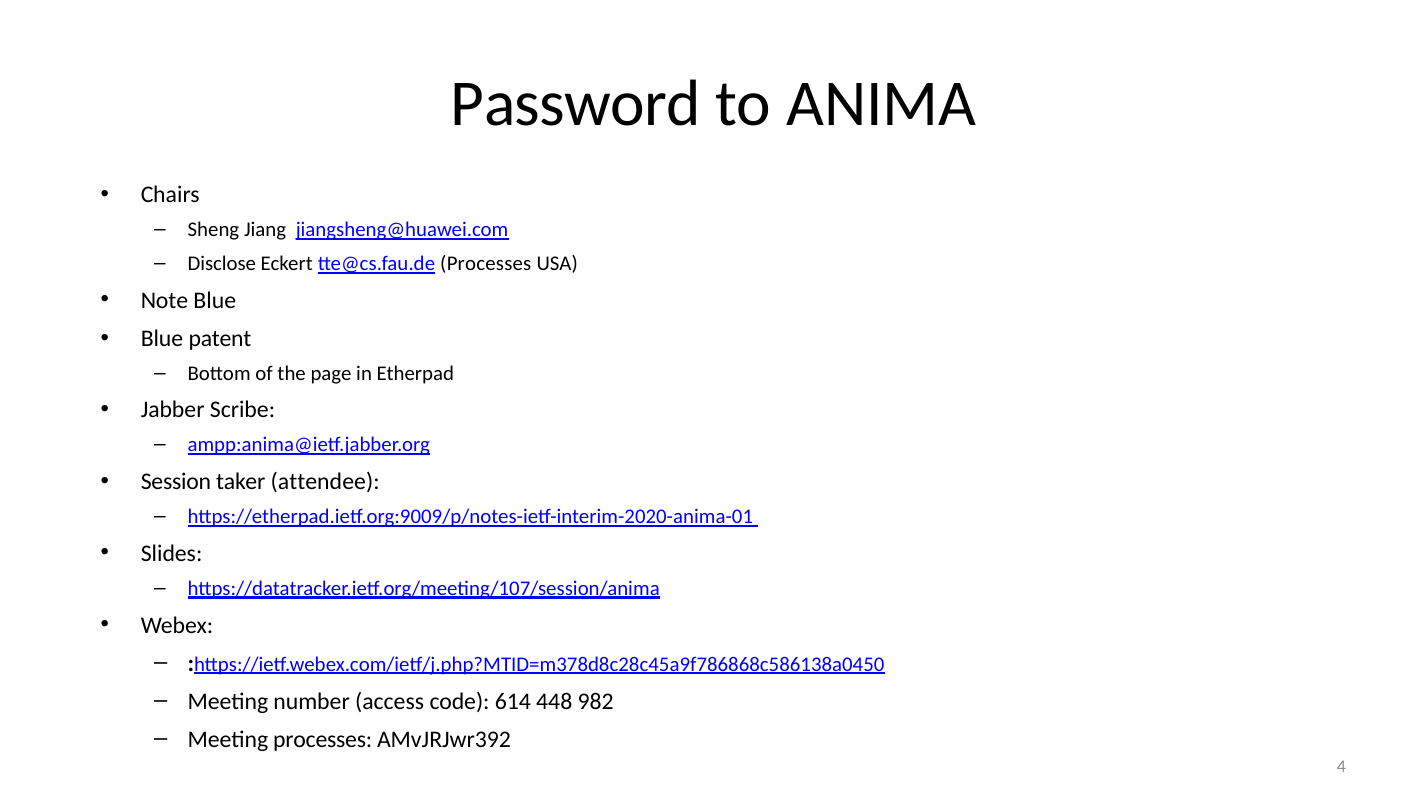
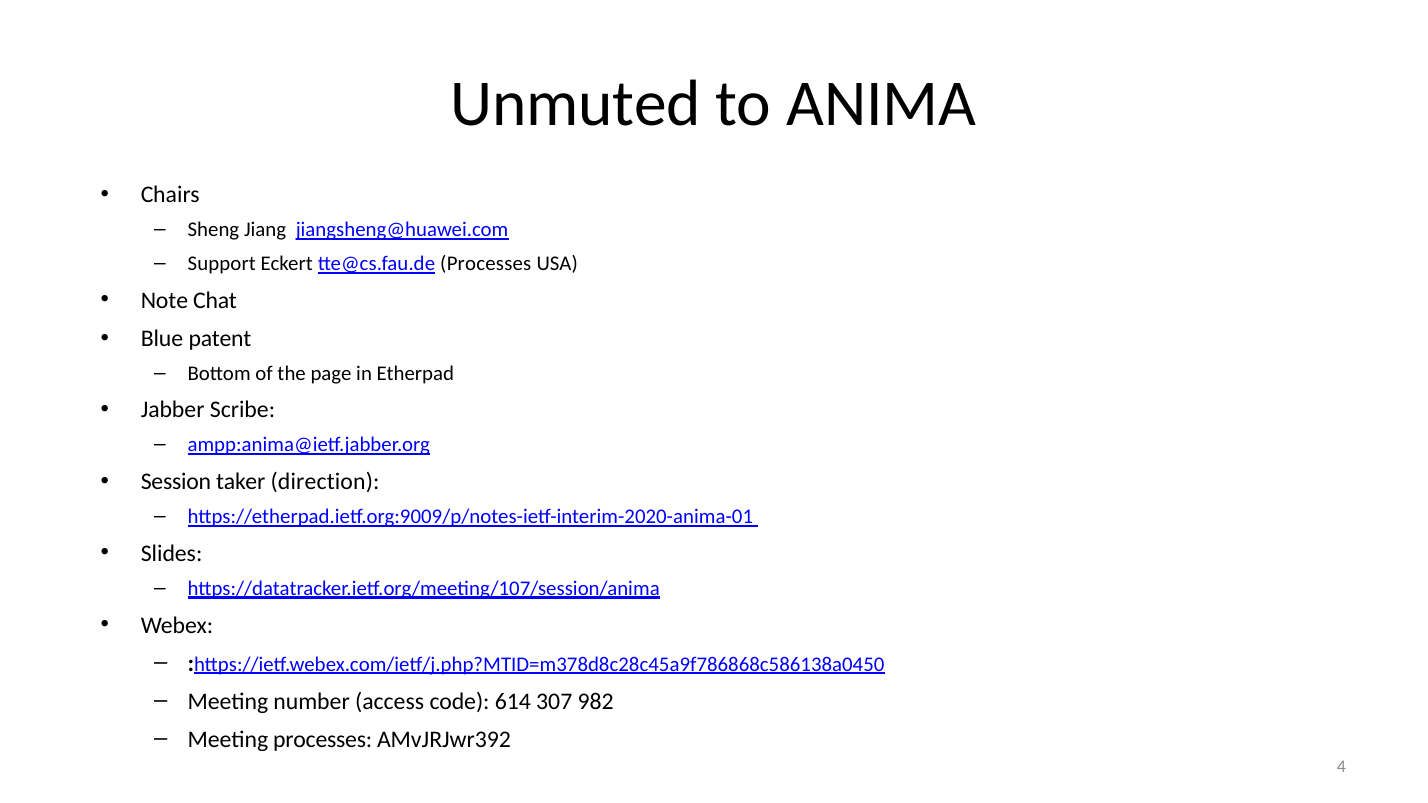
Password: Password -> Unmuted
Disclose: Disclose -> Support
Note Blue: Blue -> Chat
attendee: attendee -> direction
448: 448 -> 307
